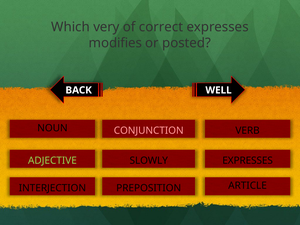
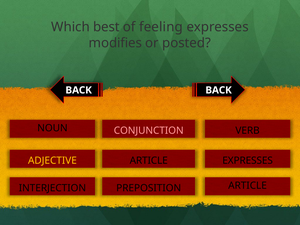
very: very -> best
correct: correct -> feeling
BACK WELL: WELL -> BACK
ADJECTIVE colour: light green -> yellow
SLOWLY at (149, 161): SLOWLY -> ARTICLE
